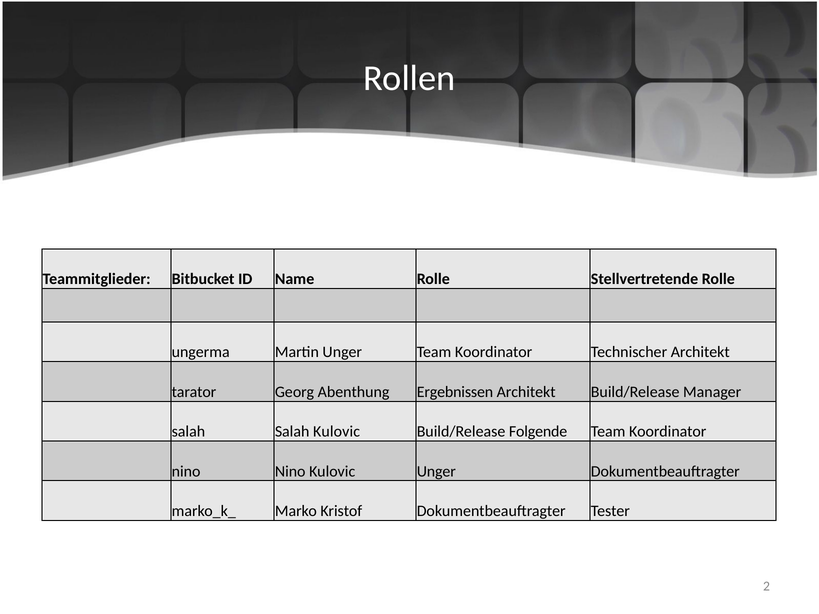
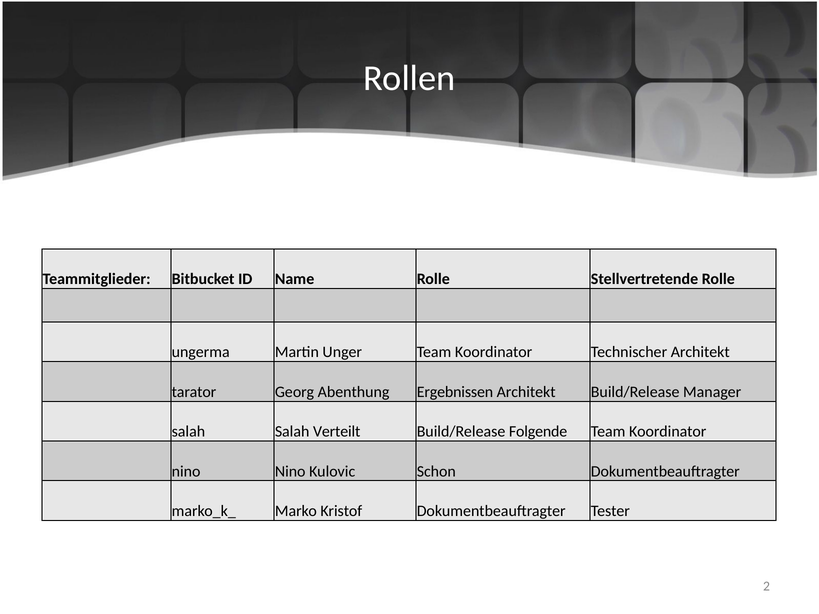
Salah Kulovic: Kulovic -> Verteilt
Kulovic Unger: Unger -> Schon
